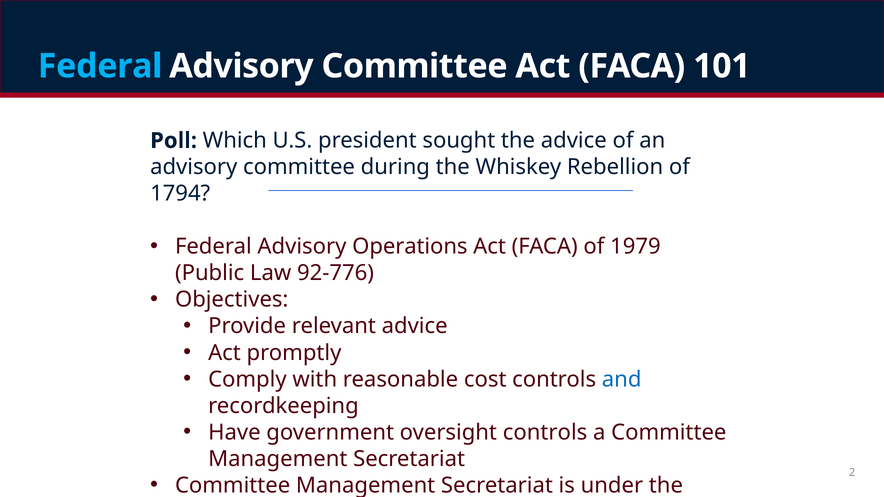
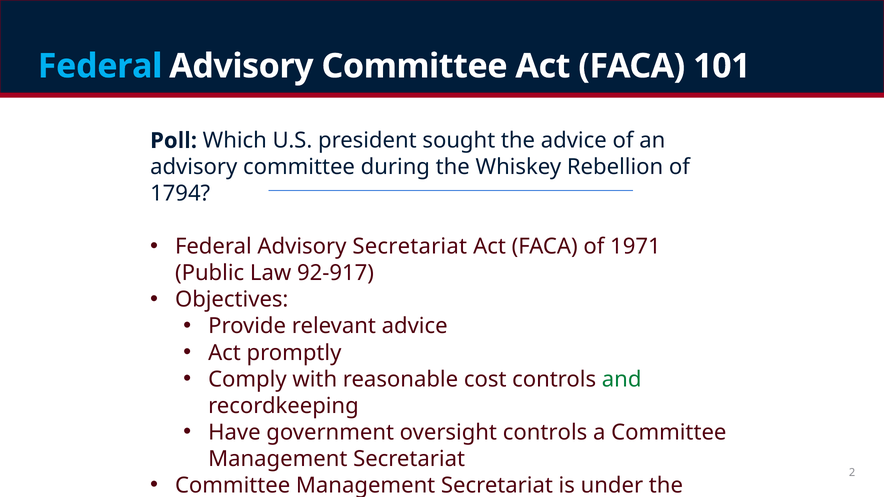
Advisory Operations: Operations -> Secretariat
1979: 1979 -> 1971
92-776: 92-776 -> 92-917
and colour: blue -> green
